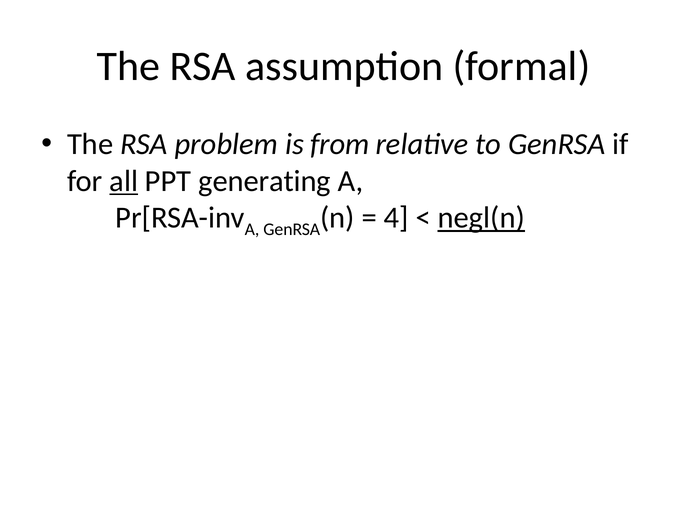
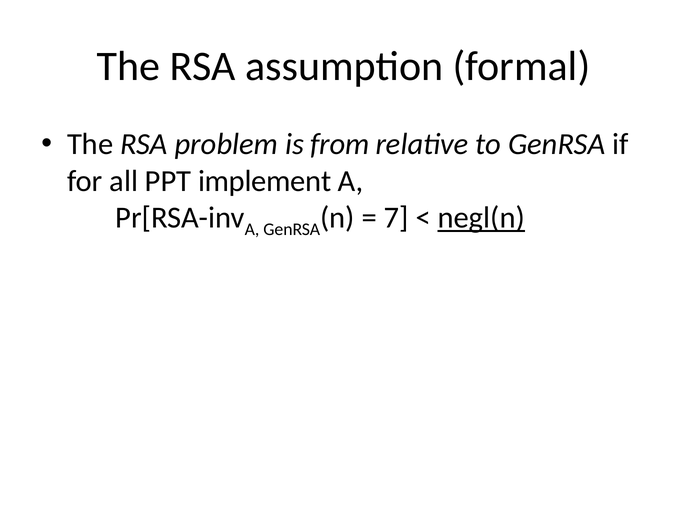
all underline: present -> none
generating: generating -> implement
4: 4 -> 7
